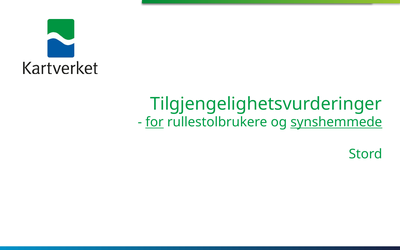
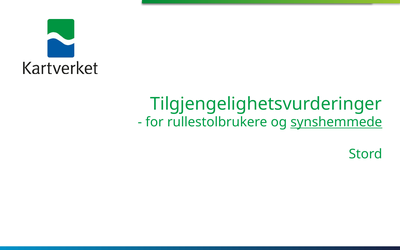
for underline: present -> none
